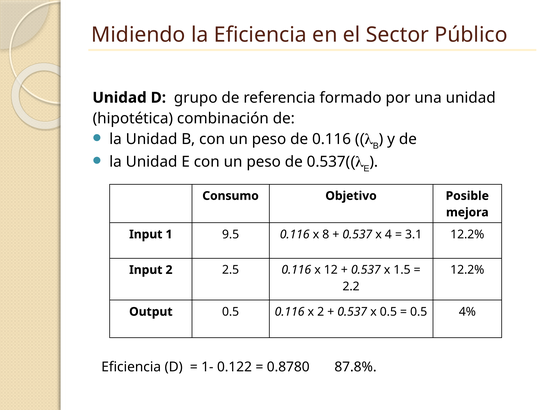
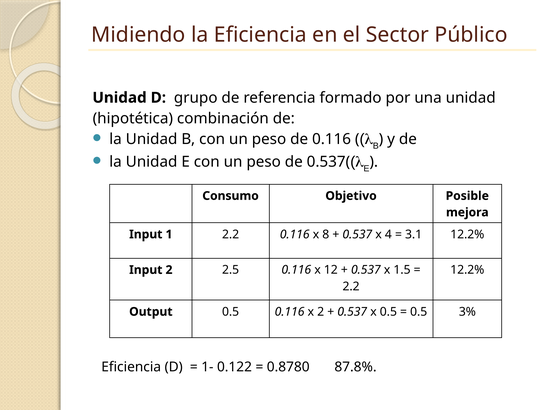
1 9.5: 9.5 -> 2.2
4%: 4% -> 3%
